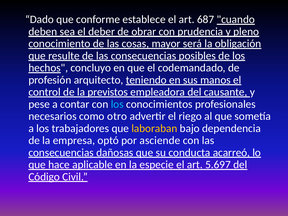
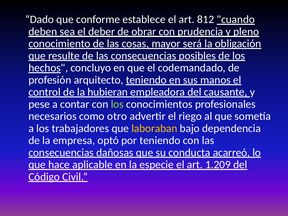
687: 687 -> 812
previstos: previstos -> hubieran
los at (117, 104) colour: light blue -> light green
por asciende: asciende -> teniendo
5.697: 5.697 -> 1.209
